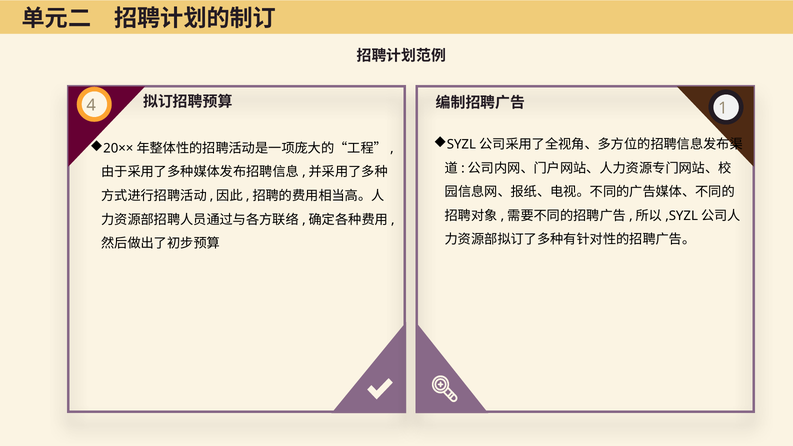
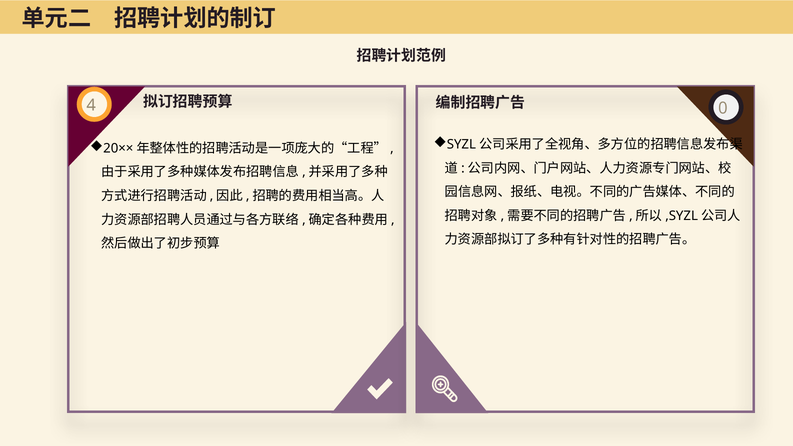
1: 1 -> 0
